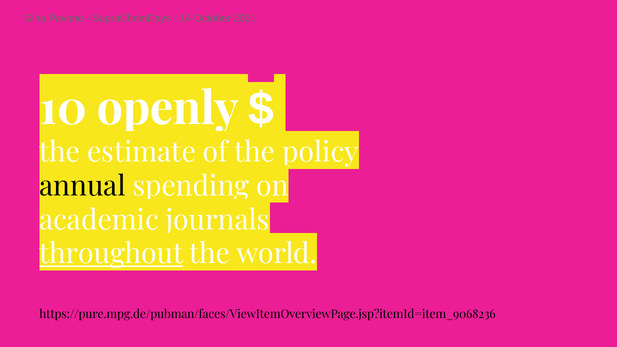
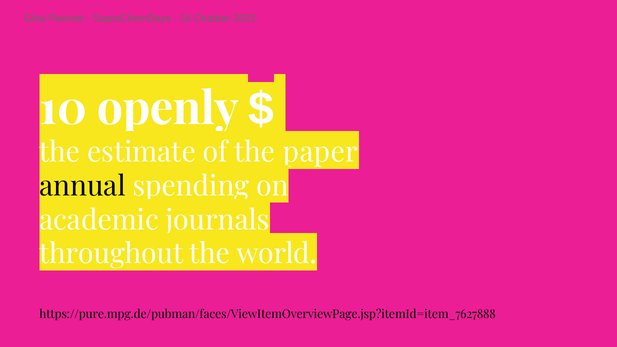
policy: policy -> paper
throughout underline: present -> none
https://pure.mpg.de/pubman/faces/ViewItemOverviewPage.jsp?itemId=item_9068236: https://pure.mpg.de/pubman/faces/ViewItemOverviewPage.jsp?itemId=item_9068236 -> https://pure.mpg.de/pubman/faces/ViewItemOverviewPage.jsp?itemId=item_7627888
